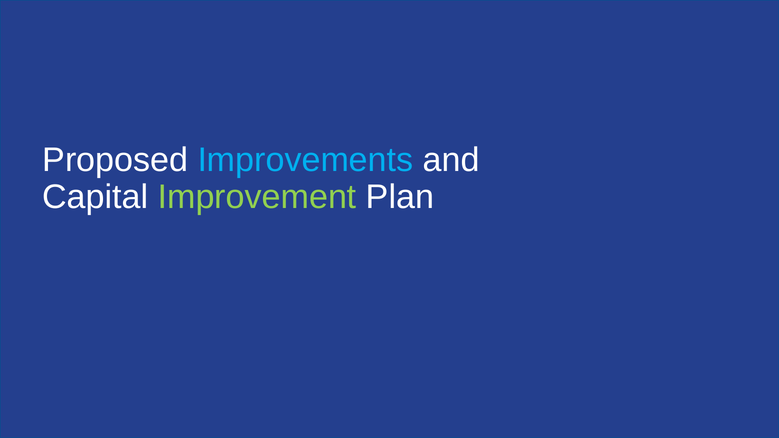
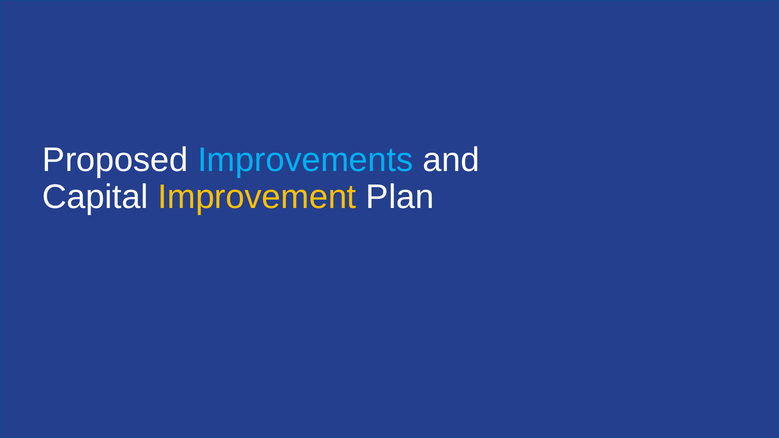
Improvement colour: light green -> yellow
